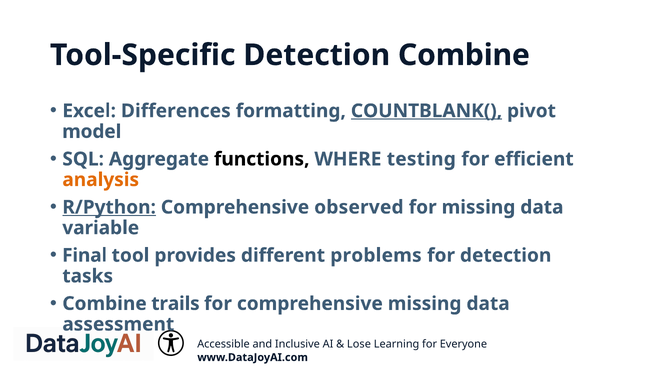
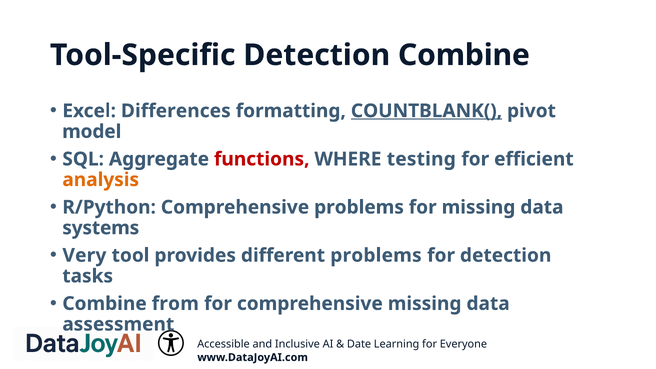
functions colour: black -> red
R/Python underline: present -> none
Comprehensive observed: observed -> problems
variable: variable -> systems
Final: Final -> Very
trails: trails -> from
Lose: Lose -> Date
